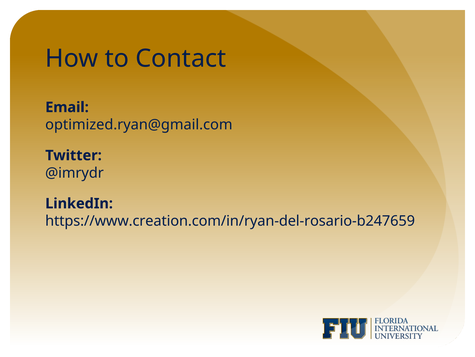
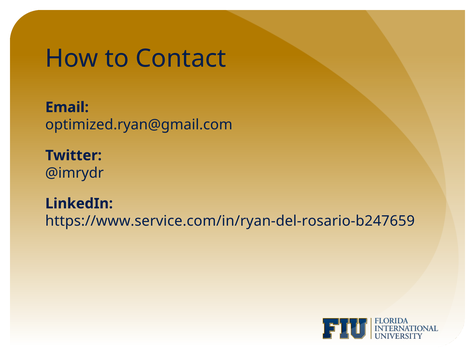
https://www.creation.com/in/ryan-del-rosario-b247659: https://www.creation.com/in/ryan-del-rosario-b247659 -> https://www.service.com/in/ryan-del-rosario-b247659
